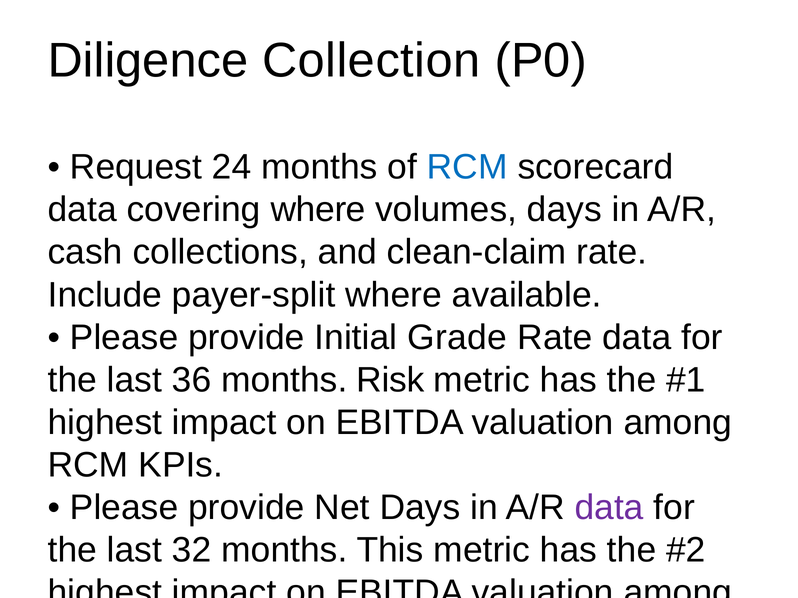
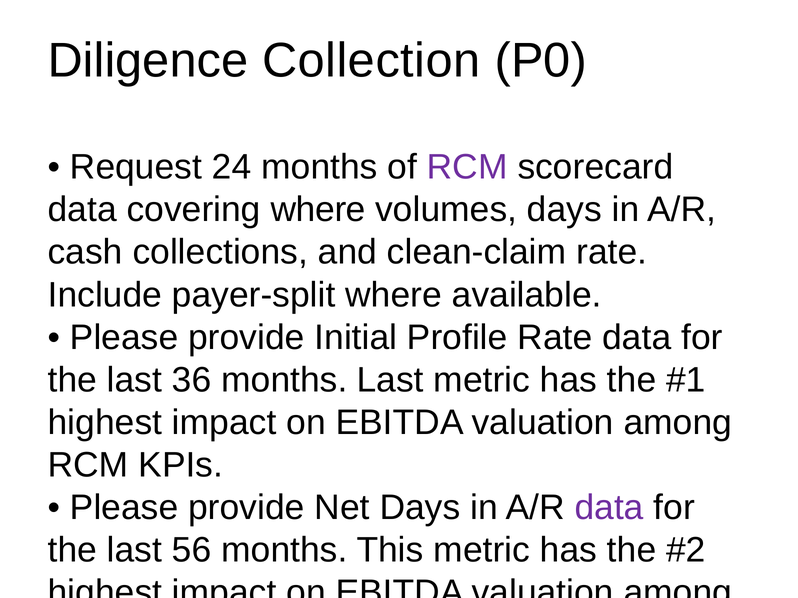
RCM at (467, 167) colour: blue -> purple
Grade: Grade -> Profile
months Risk: Risk -> Last
32: 32 -> 56
